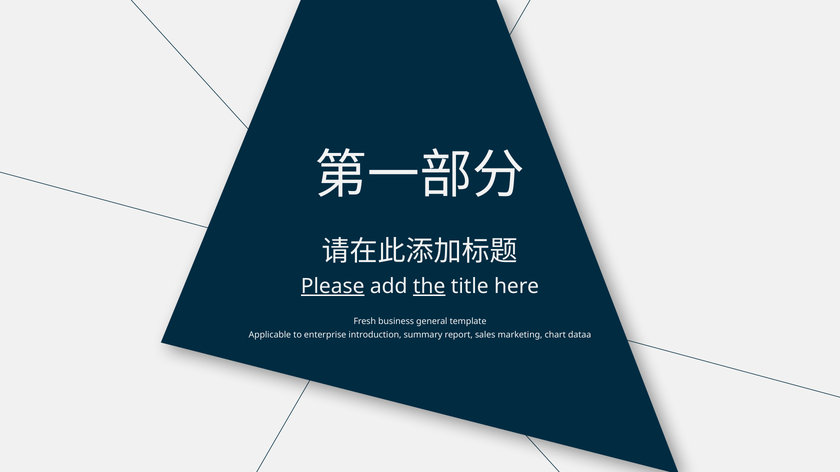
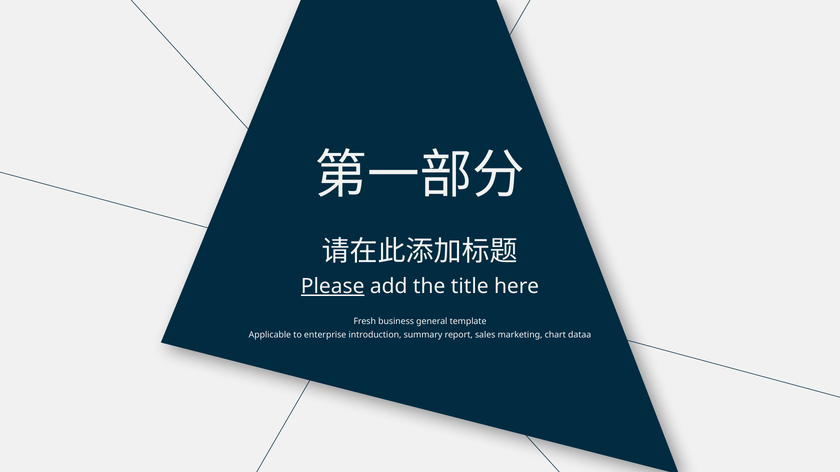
the underline: present -> none
